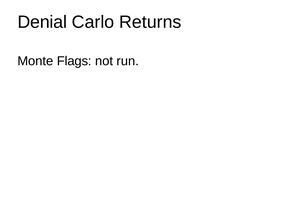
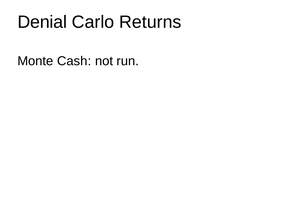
Flags: Flags -> Cash
